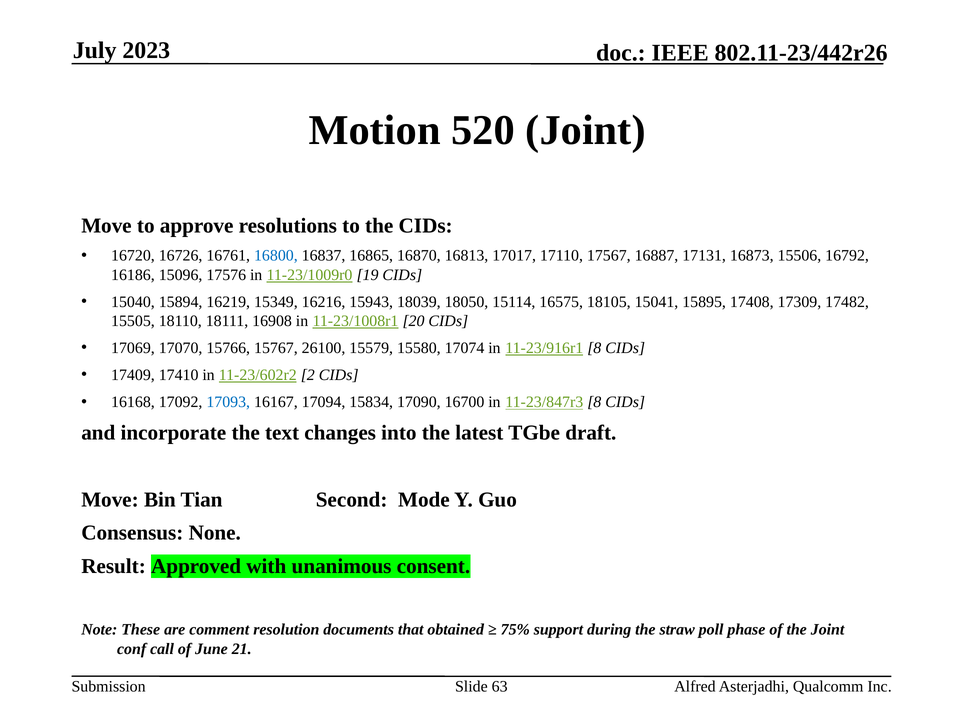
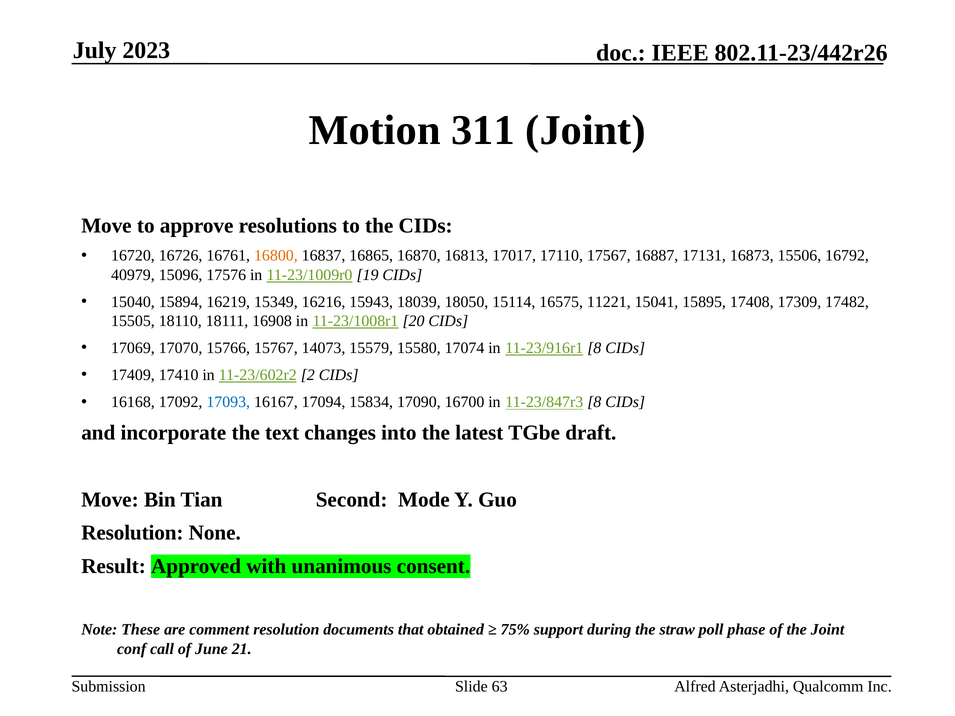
520: 520 -> 311
16800 colour: blue -> orange
16186: 16186 -> 40979
18105: 18105 -> 11221
26100: 26100 -> 14073
Consensus at (132, 533): Consensus -> Resolution
